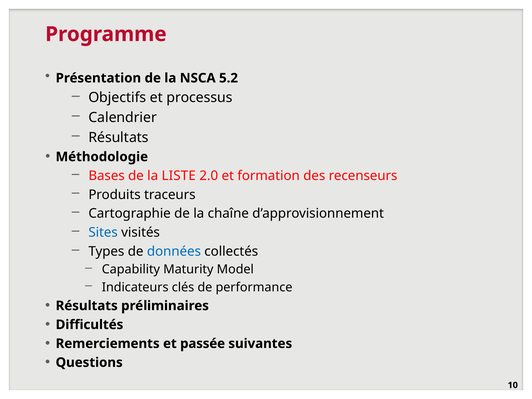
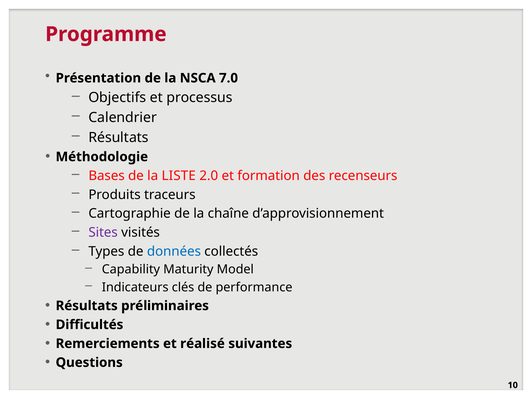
5.2: 5.2 -> 7.0
Sites colour: blue -> purple
passée: passée -> réalisé
